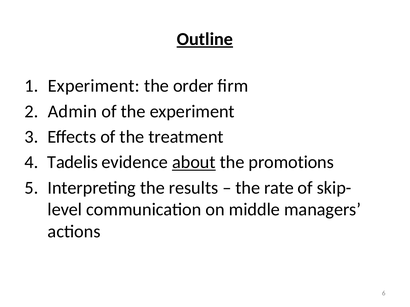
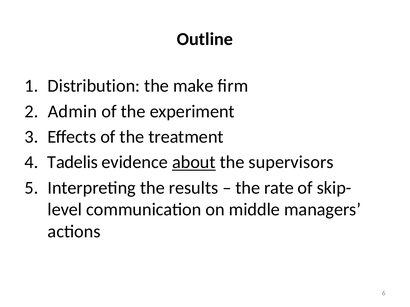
Outline underline: present -> none
Experiment at (94, 86): Experiment -> Distribution
order: order -> make
promotions: promotions -> supervisors
